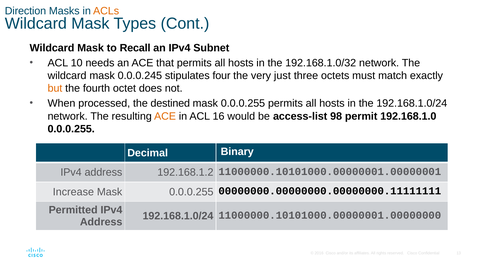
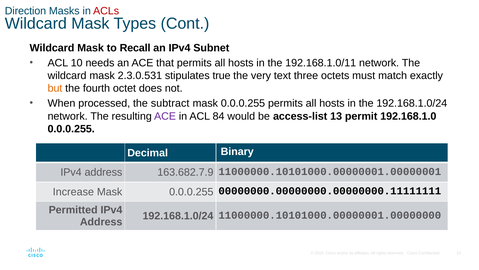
ACLs colour: orange -> red
192.168.1.0/32: 192.168.1.0/32 -> 192.168.1.0/11
0.0.0.245: 0.0.0.245 -> 2.3.0.531
four: four -> true
just: just -> text
destined: destined -> subtract
ACE at (165, 116) colour: orange -> purple
16: 16 -> 84
access-list 98: 98 -> 13
192.168.1.2: 192.168.1.2 -> 163.682.7.9
